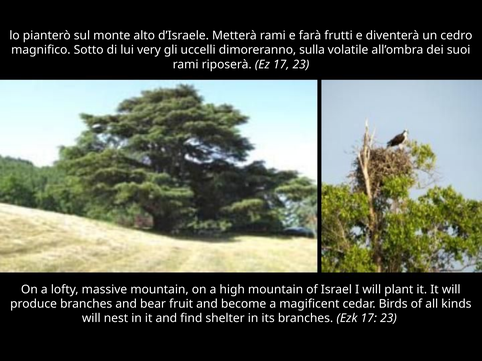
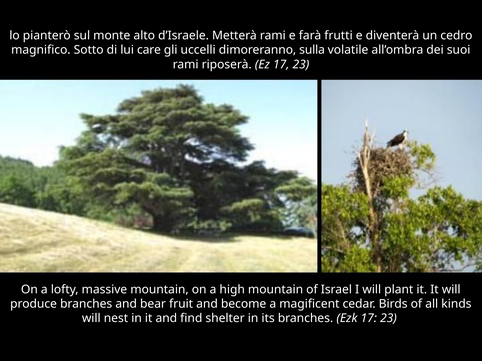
very: very -> care
